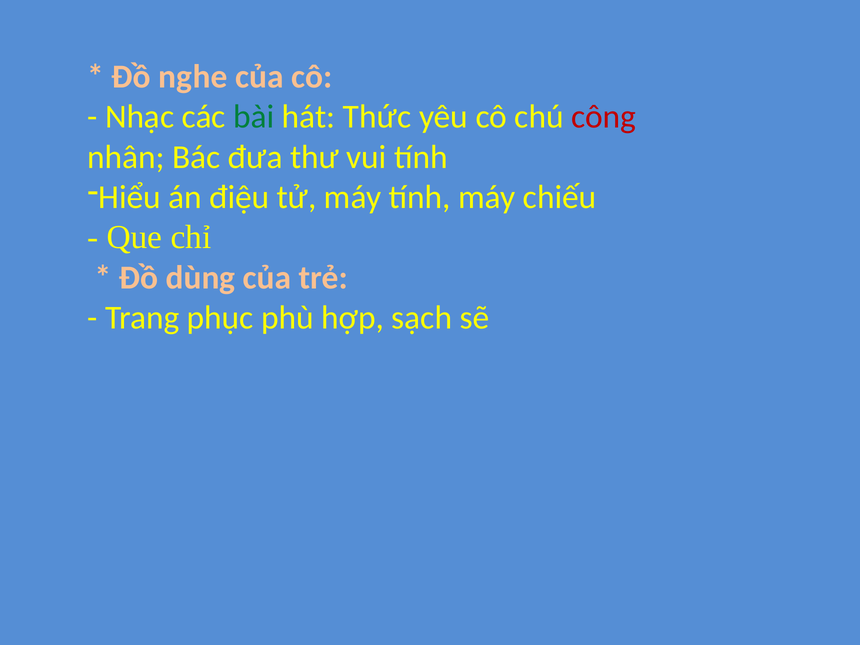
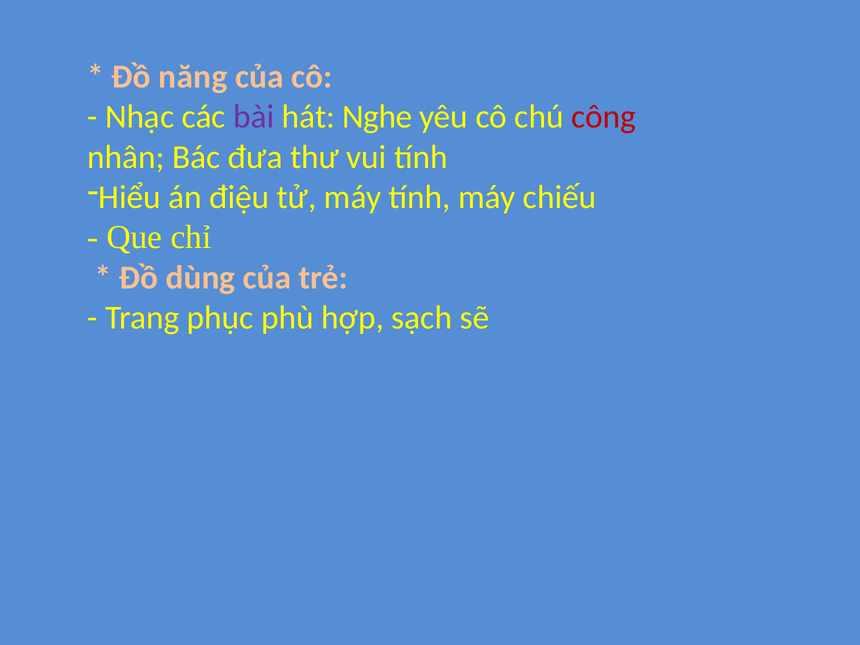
nghe: nghe -> năng
bài colour: green -> purple
Thức: Thức -> Nghe
